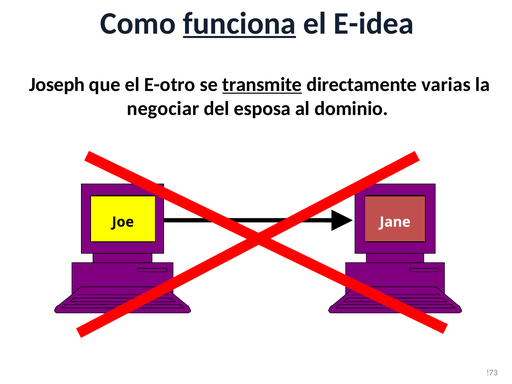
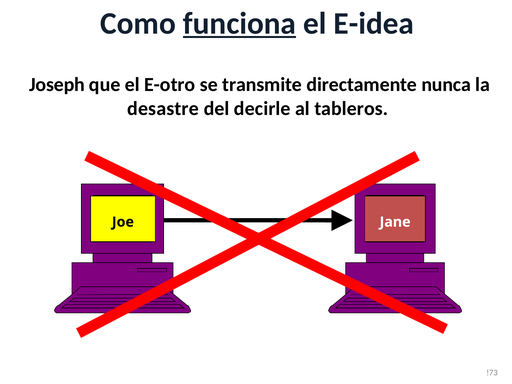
transmite underline: present -> none
varias: varias -> nunca
negociar: negociar -> desastre
esposa: esposa -> decirle
dominio: dominio -> tableros
